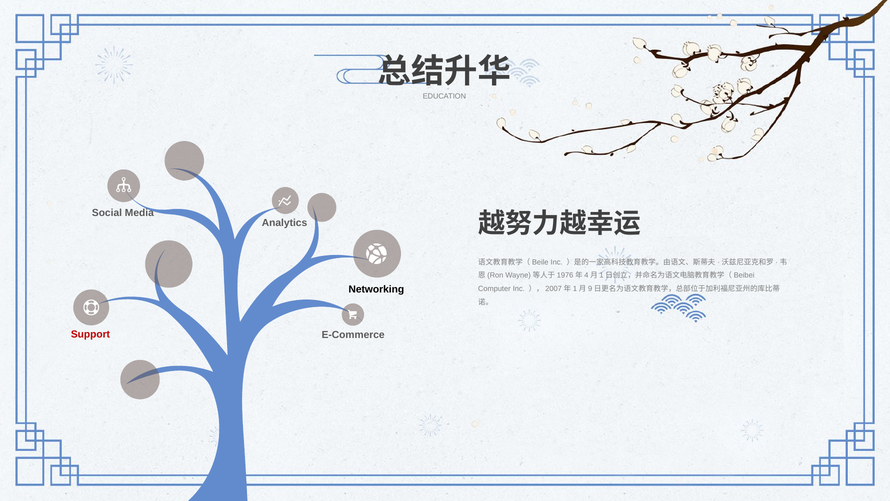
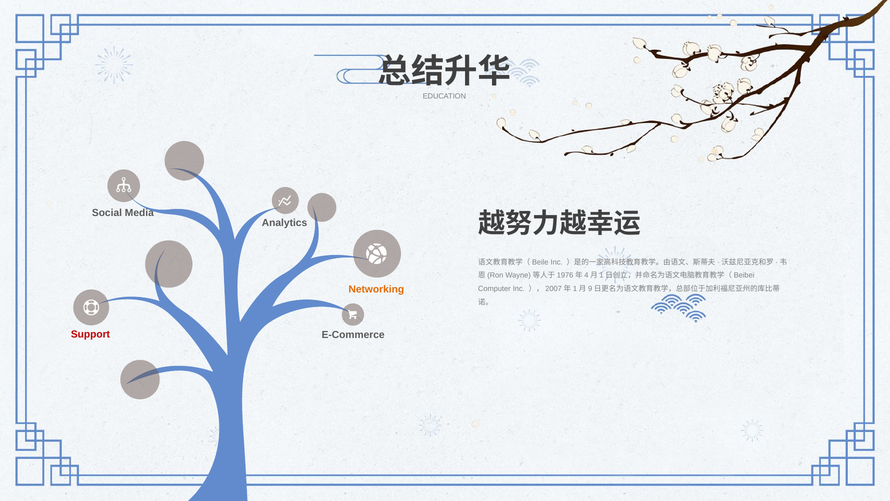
Networking colour: black -> orange
